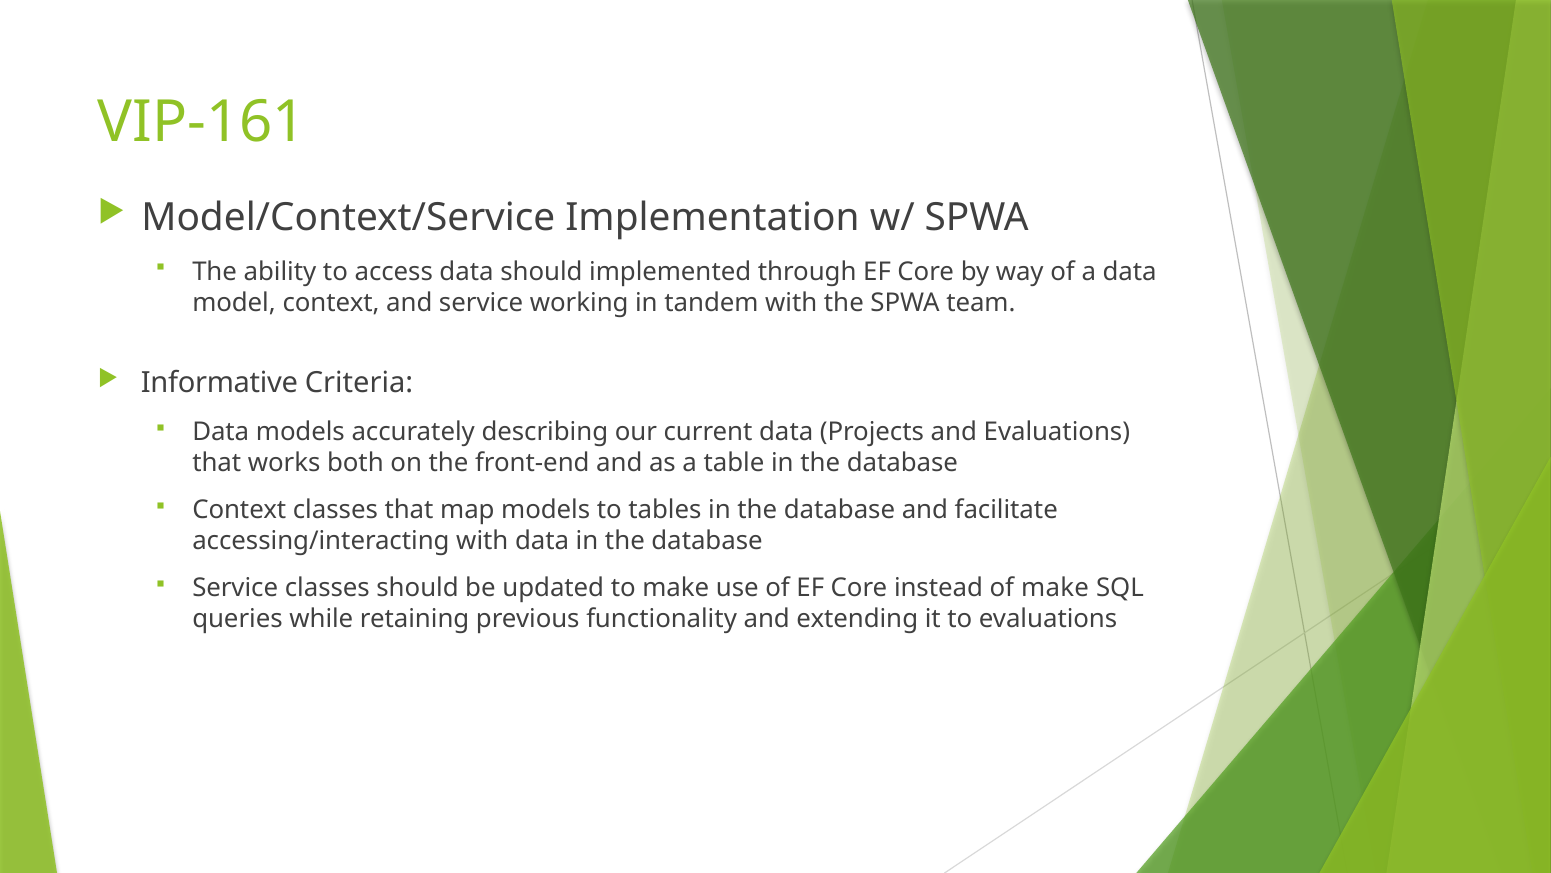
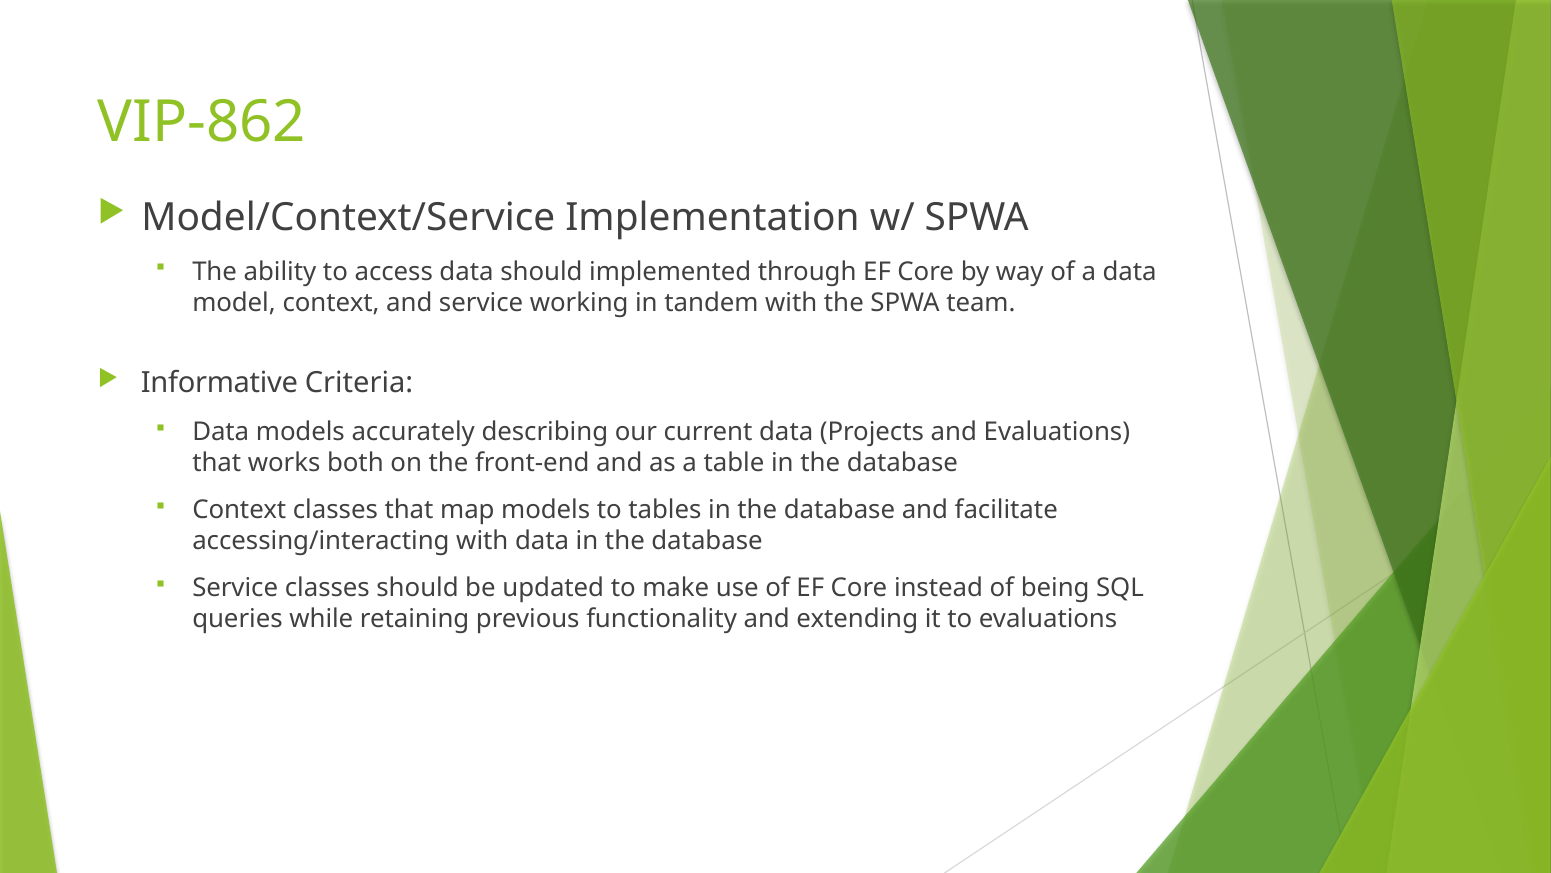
VIP-161: VIP-161 -> VIP-862
of make: make -> being
